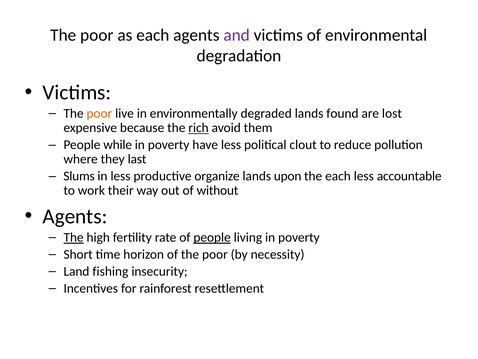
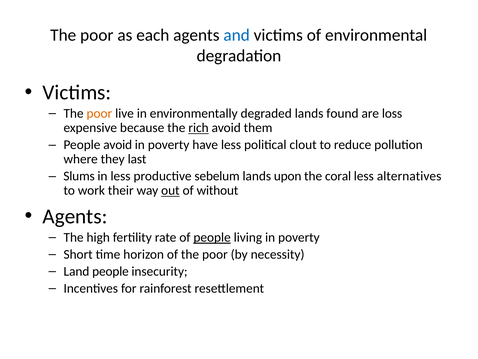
and colour: purple -> blue
lost: lost -> loss
People while: while -> avoid
organize: organize -> sebelum
the each: each -> coral
accountable: accountable -> alternatives
out underline: none -> present
The at (74, 237) underline: present -> none
Land fishing: fishing -> people
